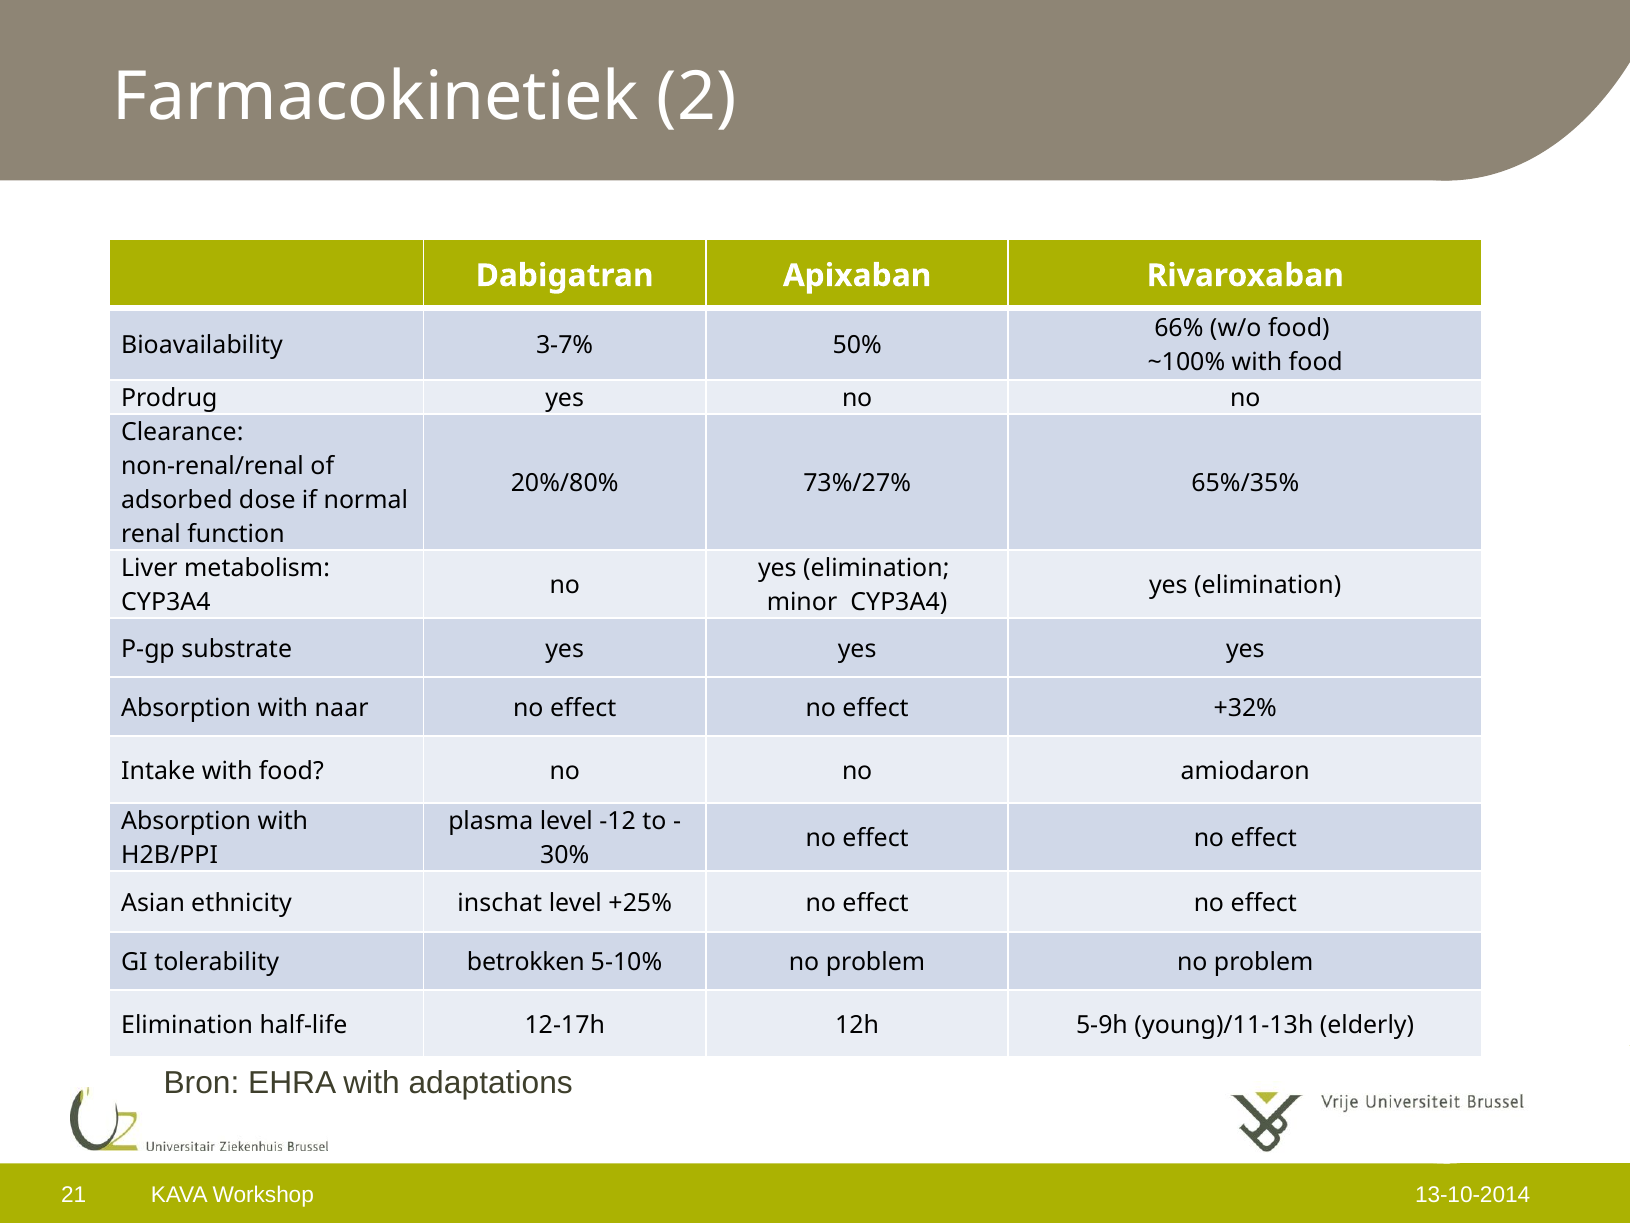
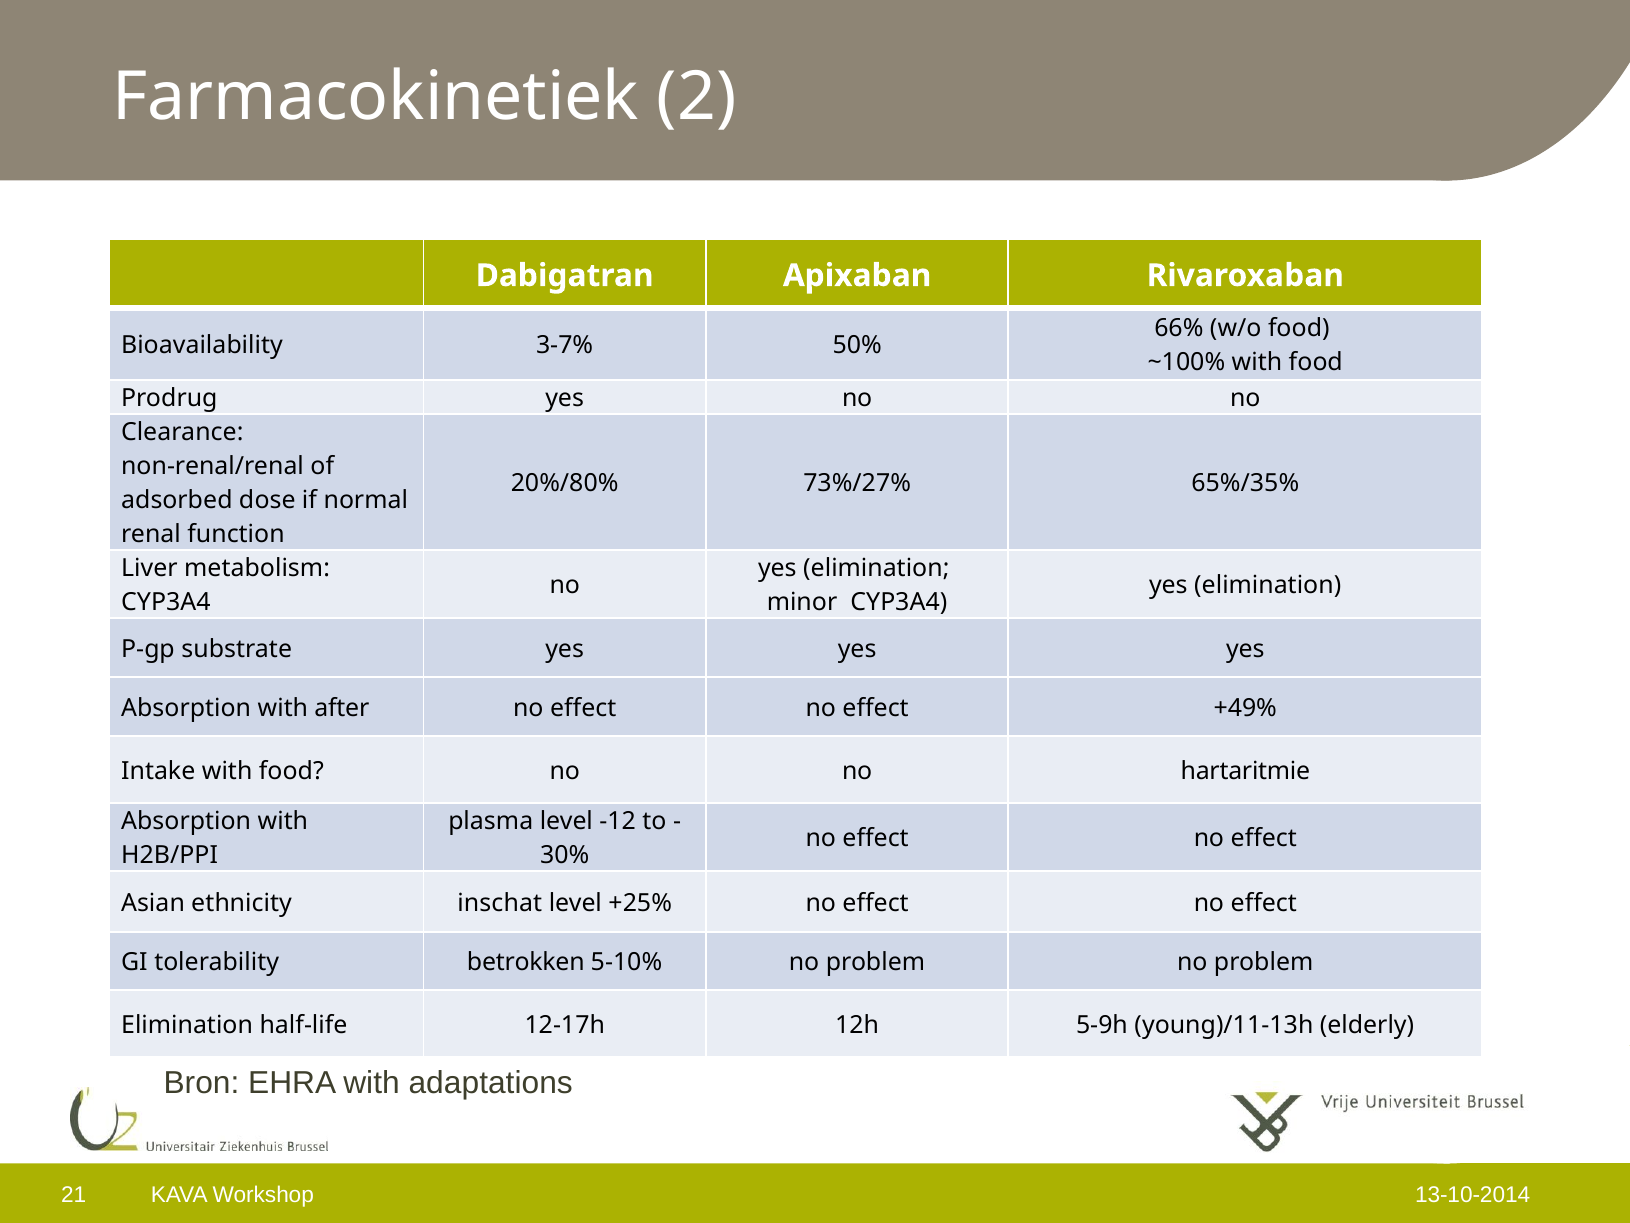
naar: naar -> after
+32%: +32% -> +49%
amiodaron: amiodaron -> hartaritmie
